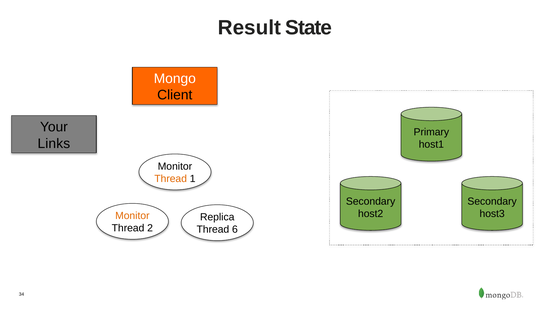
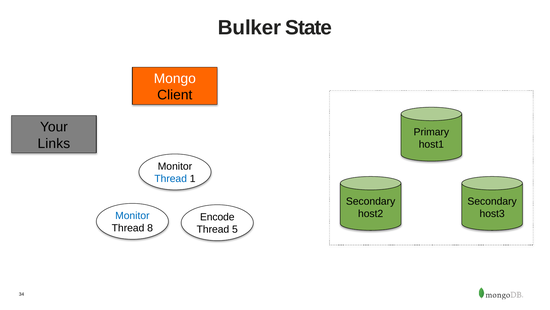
Result: Result -> Bulker
Thread at (171, 178) colour: orange -> blue
Monitor at (132, 215) colour: orange -> blue
Replica: Replica -> Encode
2: 2 -> 8
6: 6 -> 5
